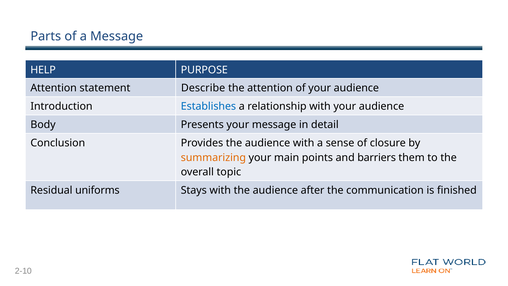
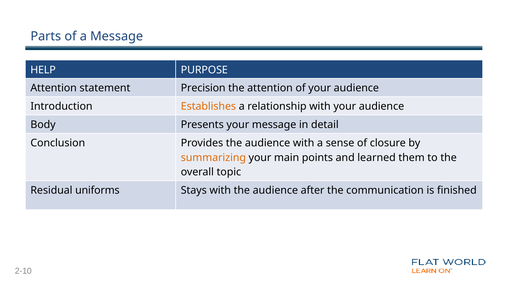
Describe: Describe -> Precision
Establishes colour: blue -> orange
barriers: barriers -> learned
